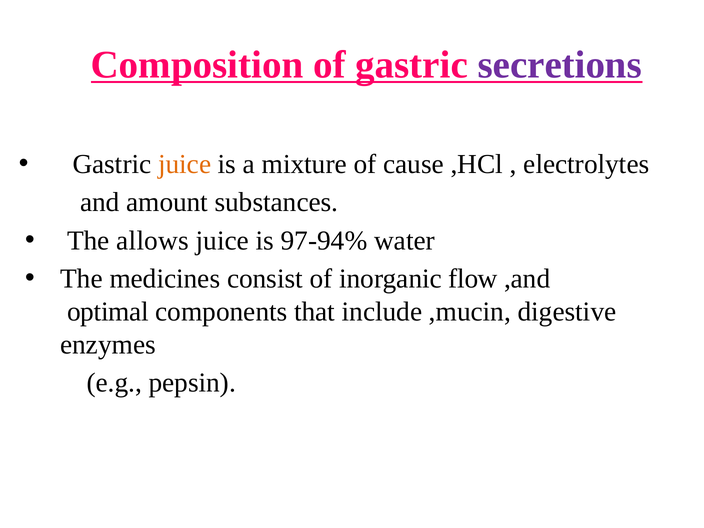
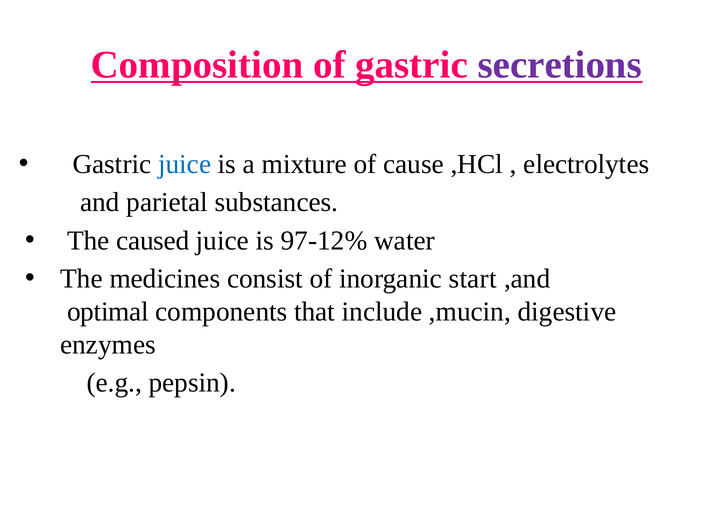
juice at (185, 164) colour: orange -> blue
amount: amount -> parietal
allows: allows -> caused
97-94%: 97-94% -> 97-12%
flow: flow -> start
